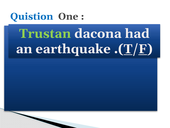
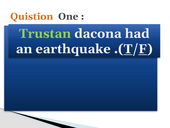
Quistion colour: blue -> orange
